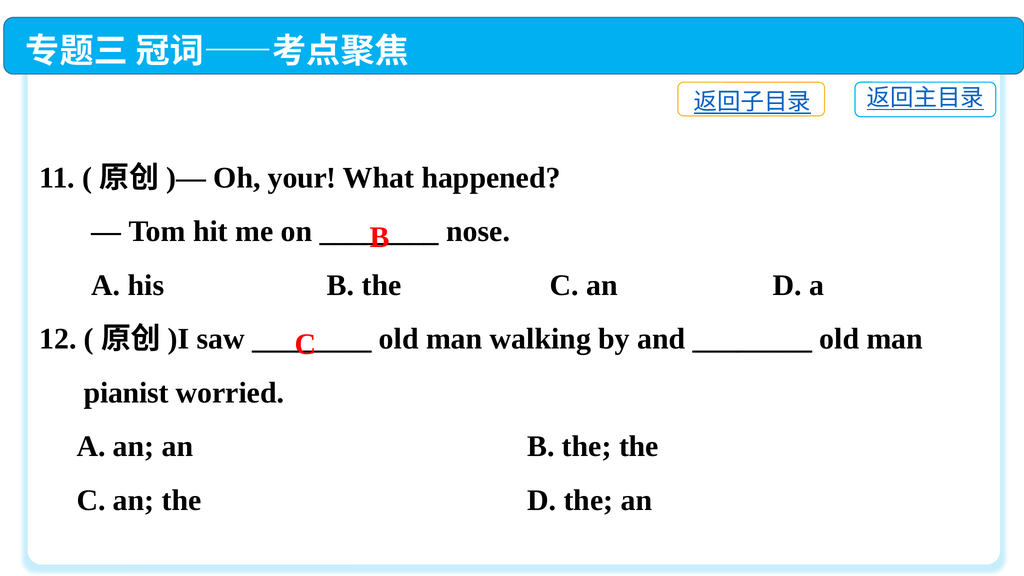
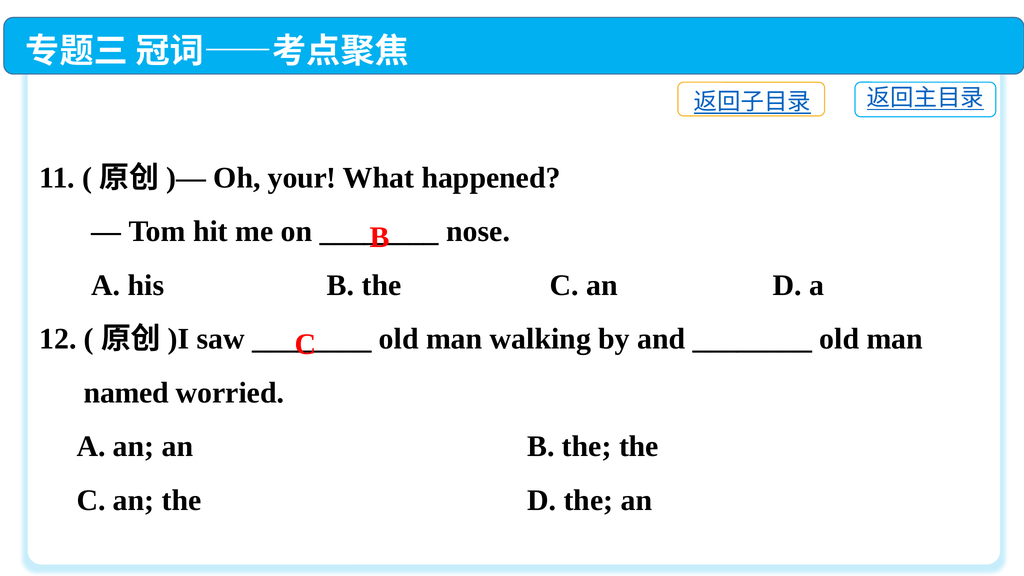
pianist: pianist -> named
